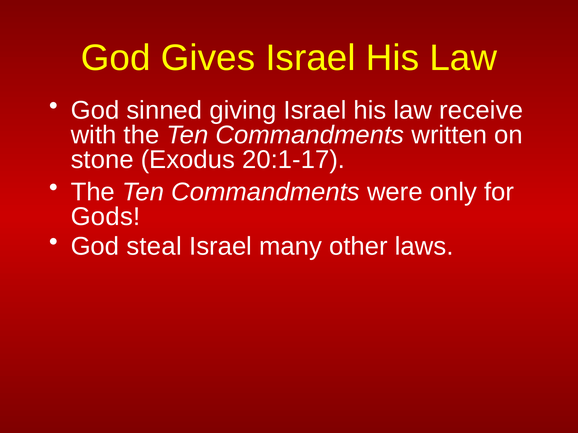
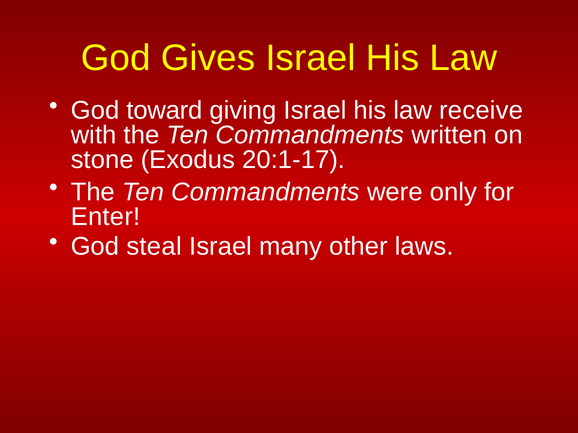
sinned: sinned -> toward
Gods: Gods -> Enter
